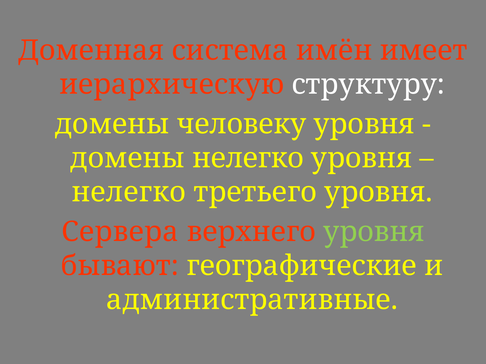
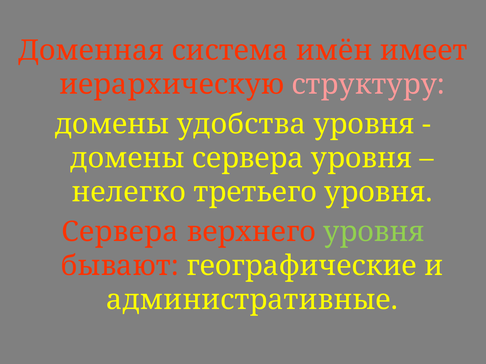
структуру colour: white -> pink
человеку: человеку -> удобства
домены нелегко: нелегко -> сервера
